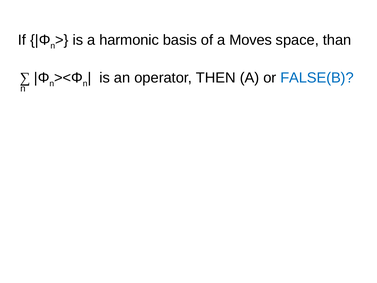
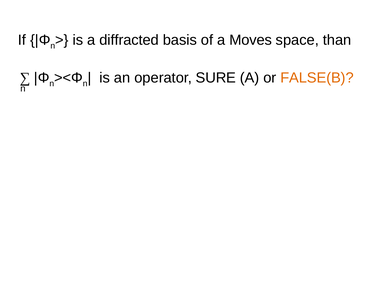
harmonic: harmonic -> diffracted
THEN: THEN -> SURE
FALSE(B colour: blue -> orange
